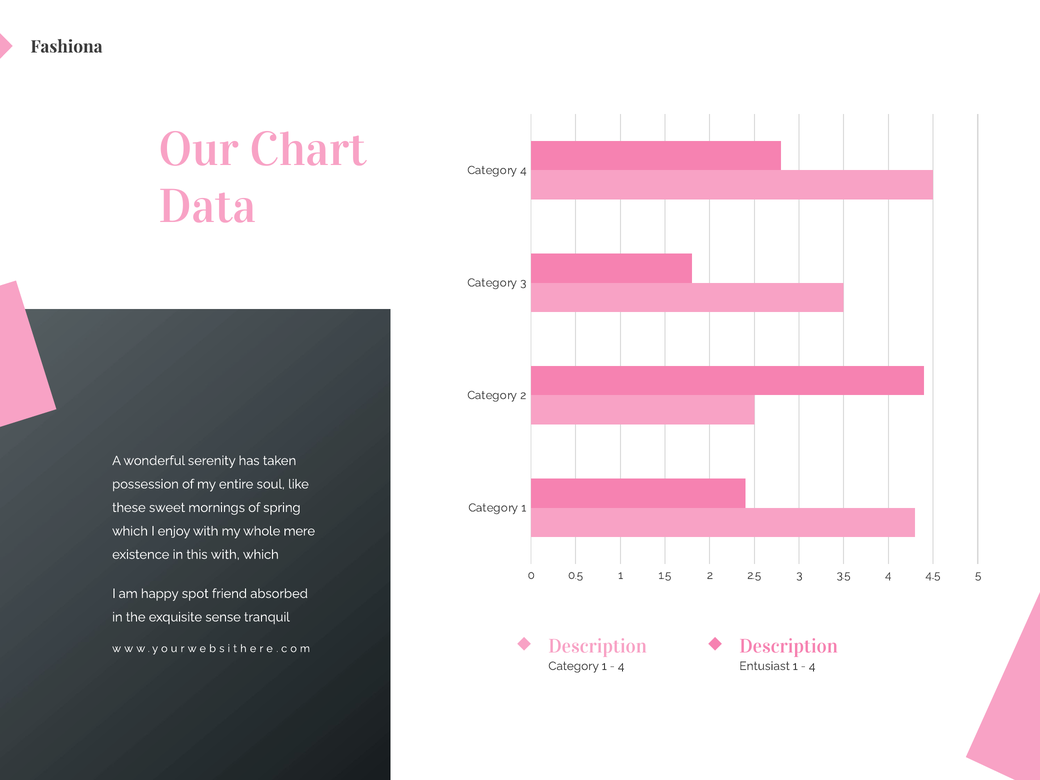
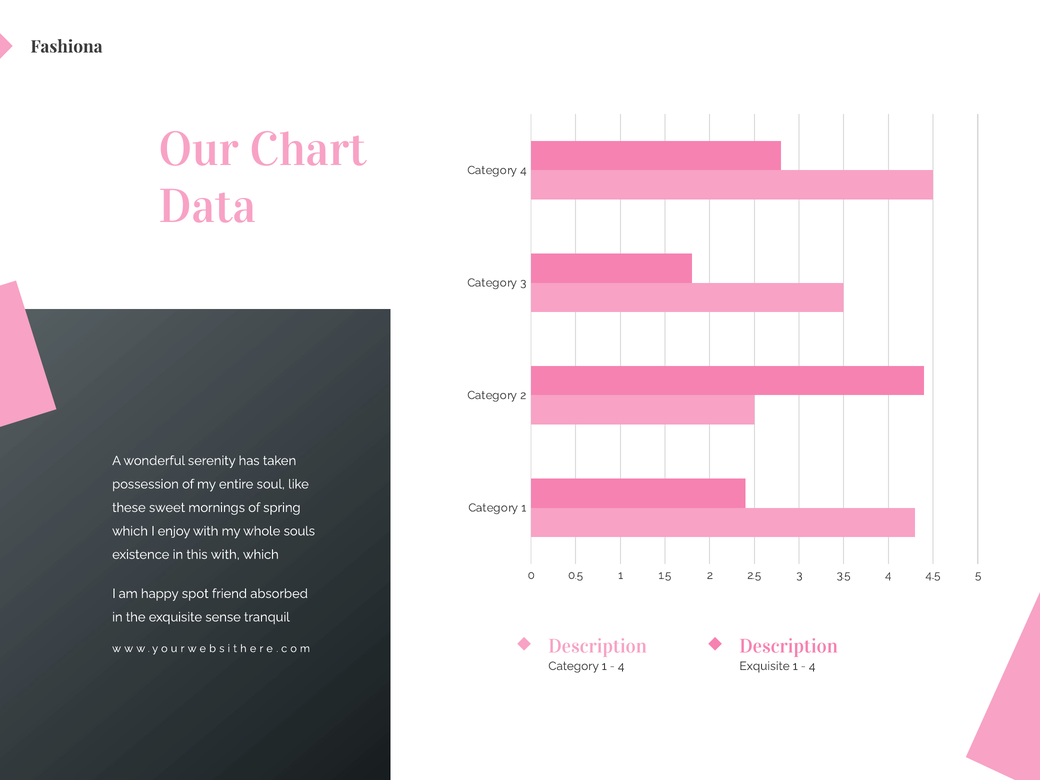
mere: mere -> souls
Entusiast at (765, 666): Entusiast -> Exquisite
